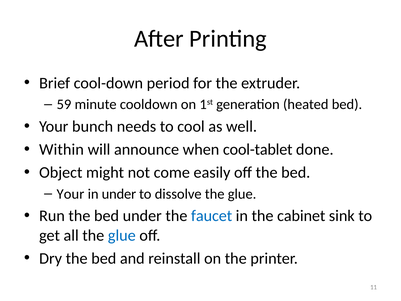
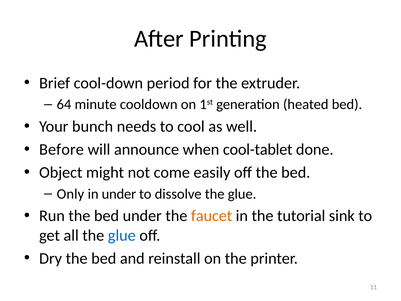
59: 59 -> 64
Within: Within -> Before
Your at (70, 194): Your -> Only
faucet colour: blue -> orange
cabinet: cabinet -> tutorial
